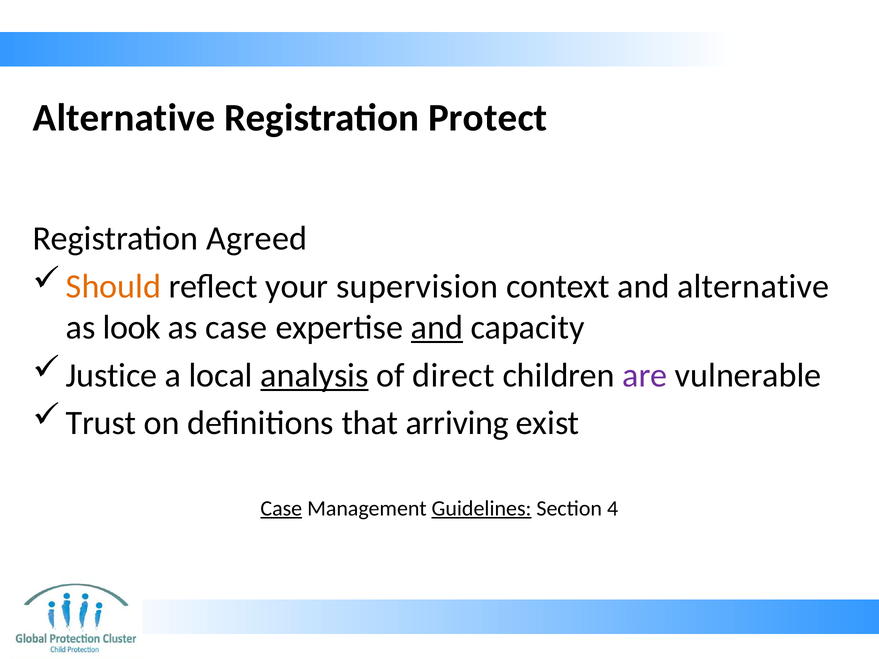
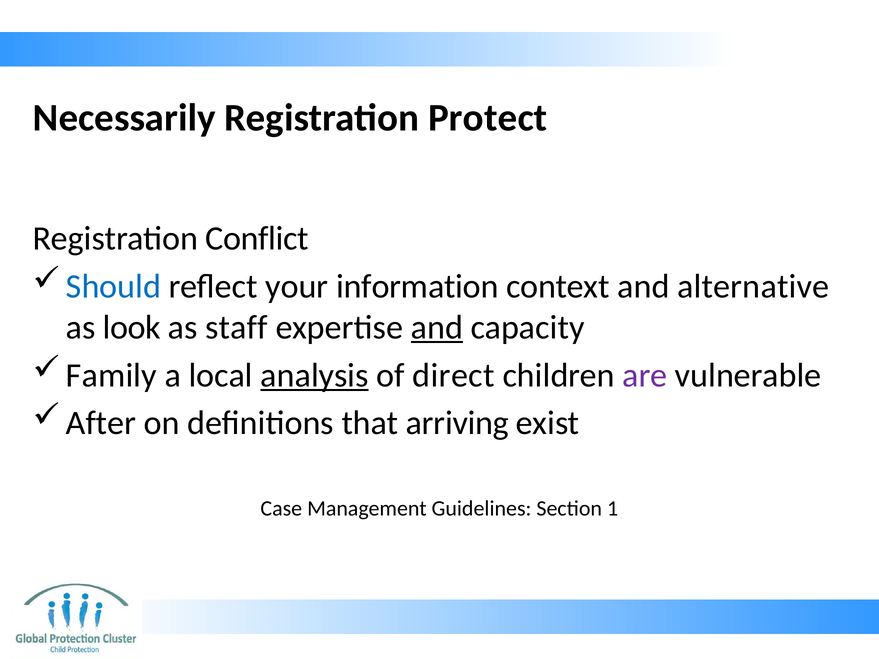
Alternative at (124, 118): Alternative -> Necessarily
Agreed: Agreed -> Conflict
Should colour: orange -> blue
supervision: supervision -> information
as case: case -> staff
Justice: Justice -> Family
Trust: Trust -> After
Case at (281, 509) underline: present -> none
Guidelines underline: present -> none
4: 4 -> 1
